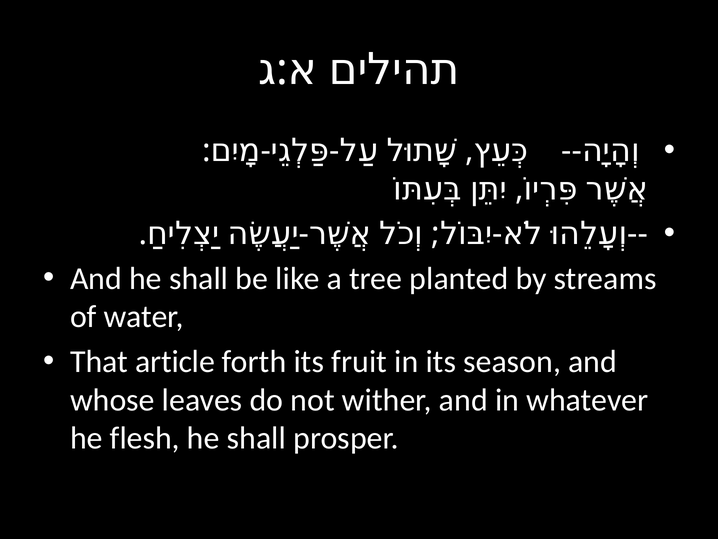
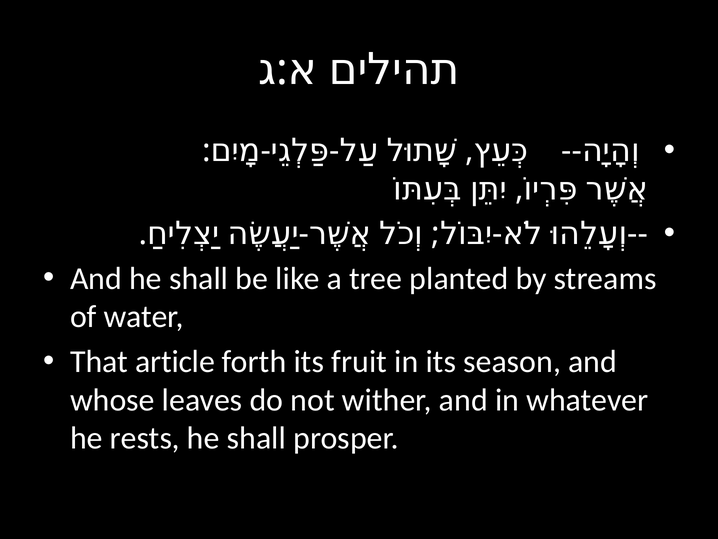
flesh: flesh -> rests
